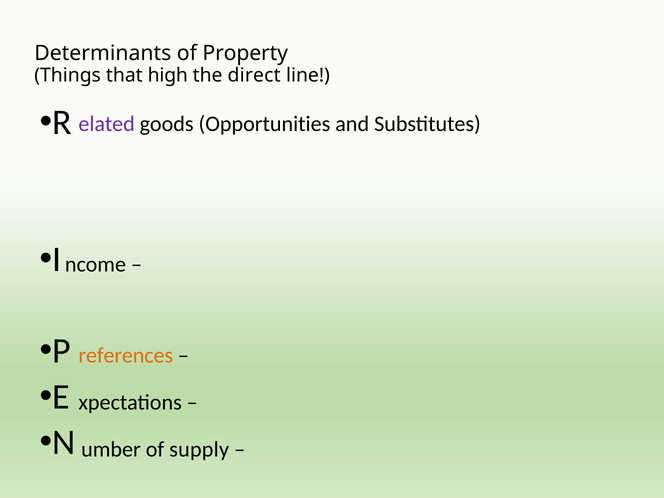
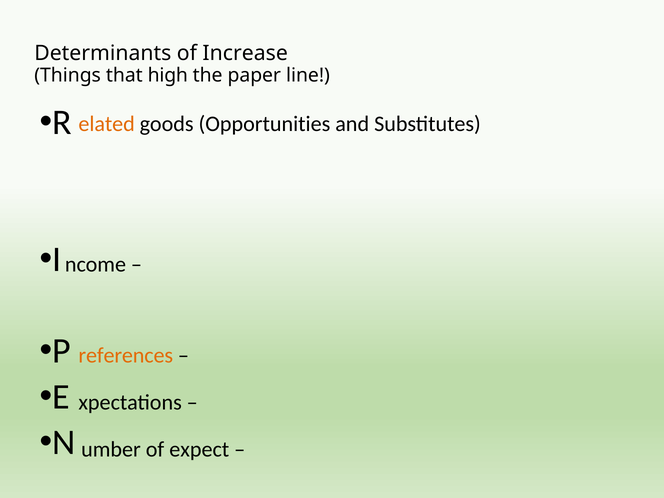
Property: Property -> Increase
direct: direct -> paper
elated colour: purple -> orange
supply: supply -> expect
